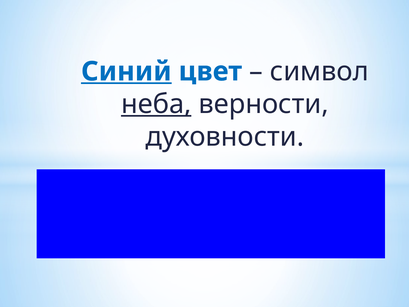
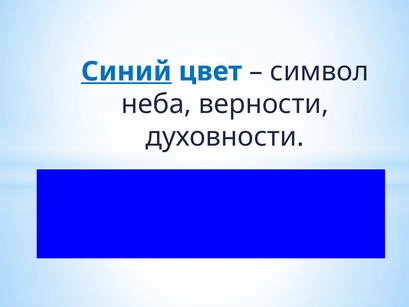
неба underline: present -> none
